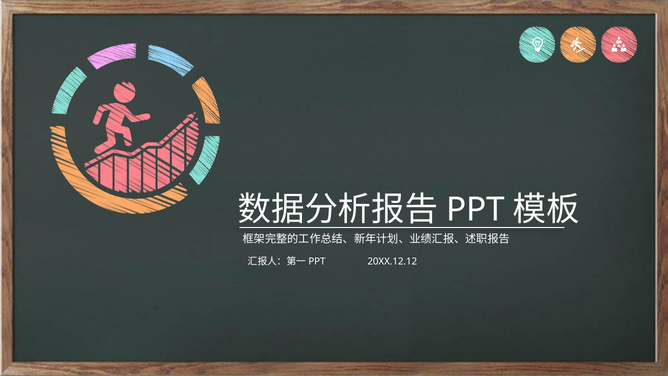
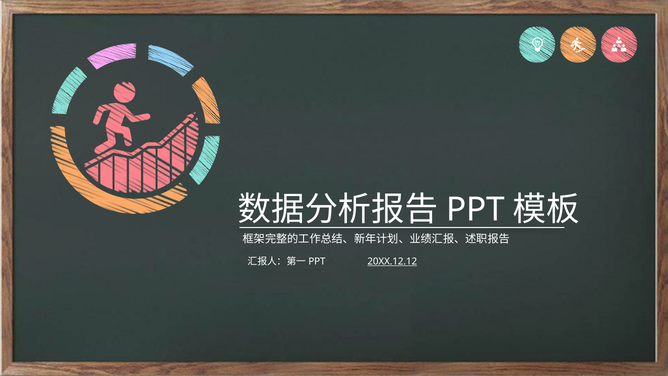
20XX.12.12 underline: none -> present
